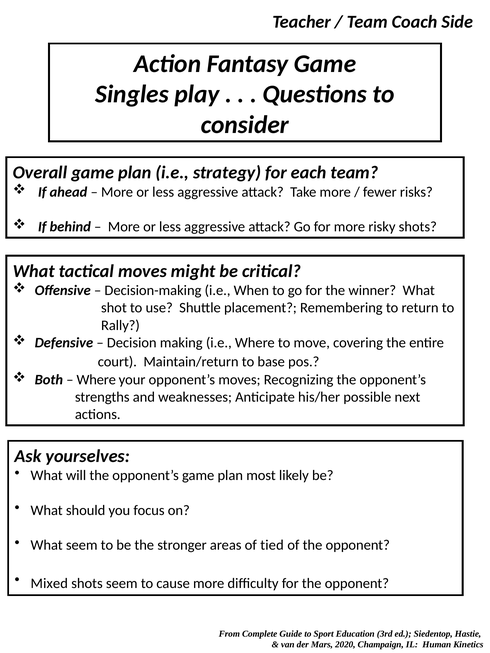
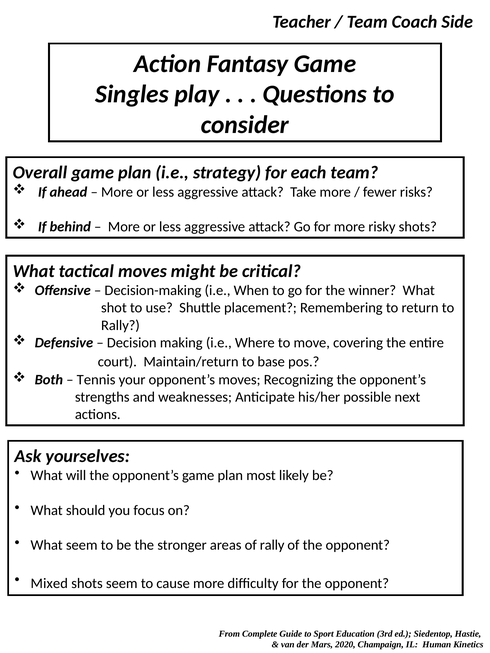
Where at (96, 380): Where -> Tennis
of tied: tied -> rally
